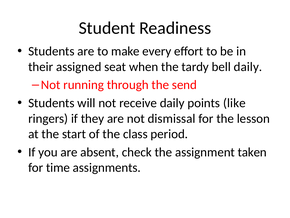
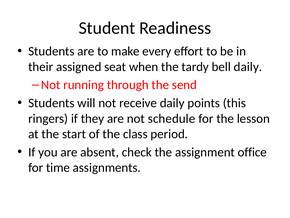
like: like -> this
dismissal: dismissal -> schedule
taken: taken -> office
